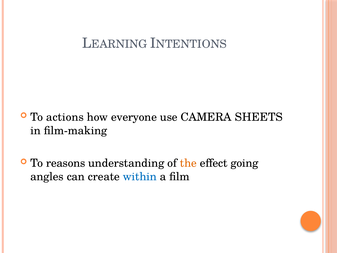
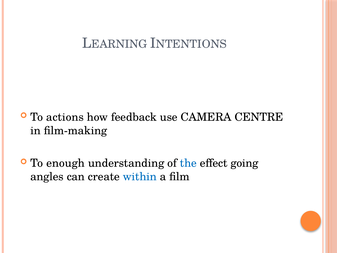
everyone: everyone -> feedback
SHEETS: SHEETS -> CENTRE
reasons: reasons -> enough
the colour: orange -> blue
